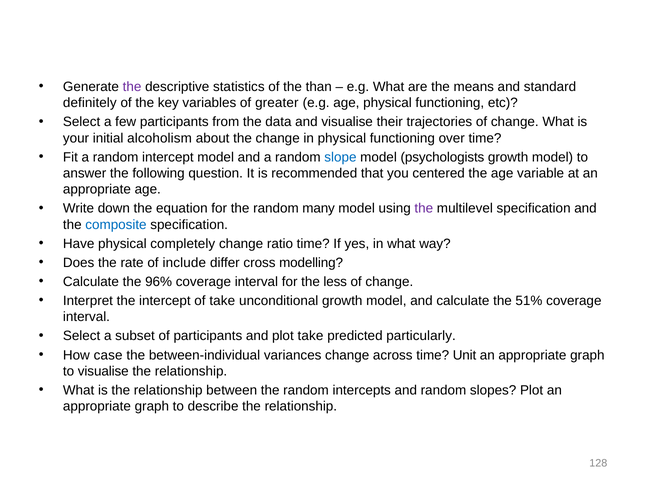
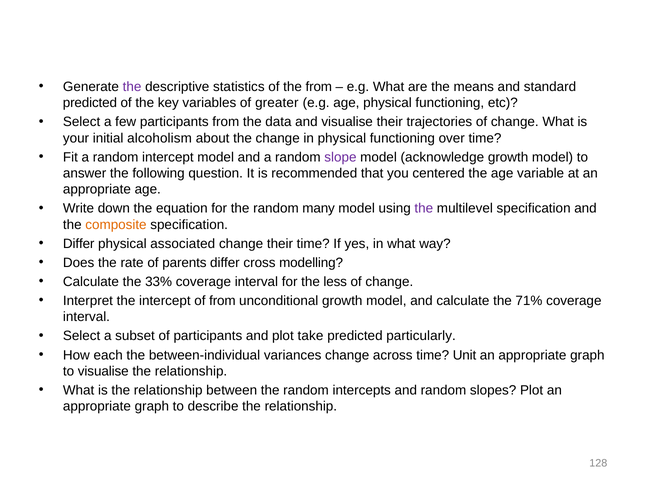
the than: than -> from
definitely at (90, 103): definitely -> predicted
slope colour: blue -> purple
psychologists: psychologists -> acknowledge
composite colour: blue -> orange
Have at (79, 243): Have -> Differ
completely: completely -> associated
change ratio: ratio -> their
include: include -> parents
96%: 96% -> 33%
of take: take -> from
51%: 51% -> 71%
case: case -> each
